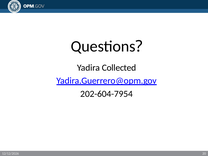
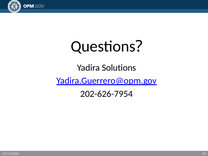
Collected: Collected -> Solutions
202-604-7954: 202-604-7954 -> 202-626-7954
